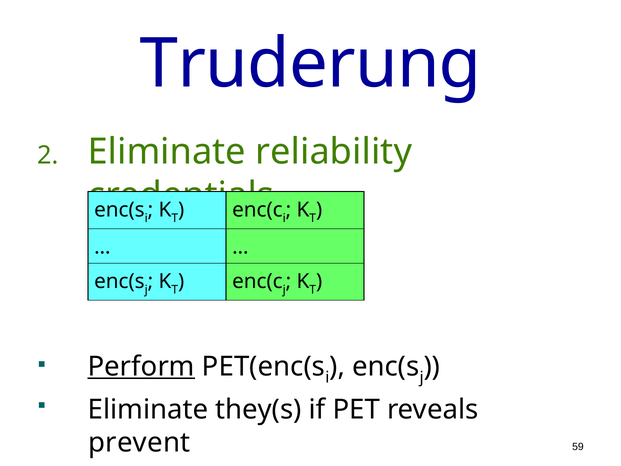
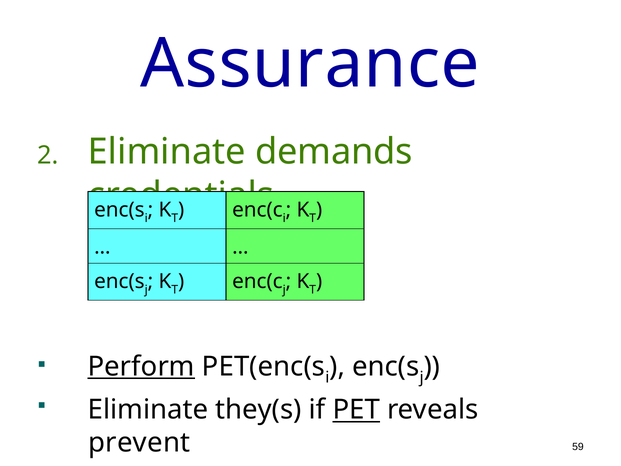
Truderung: Truderung -> Assurance
reliability: reliability -> demands
PET underline: none -> present
